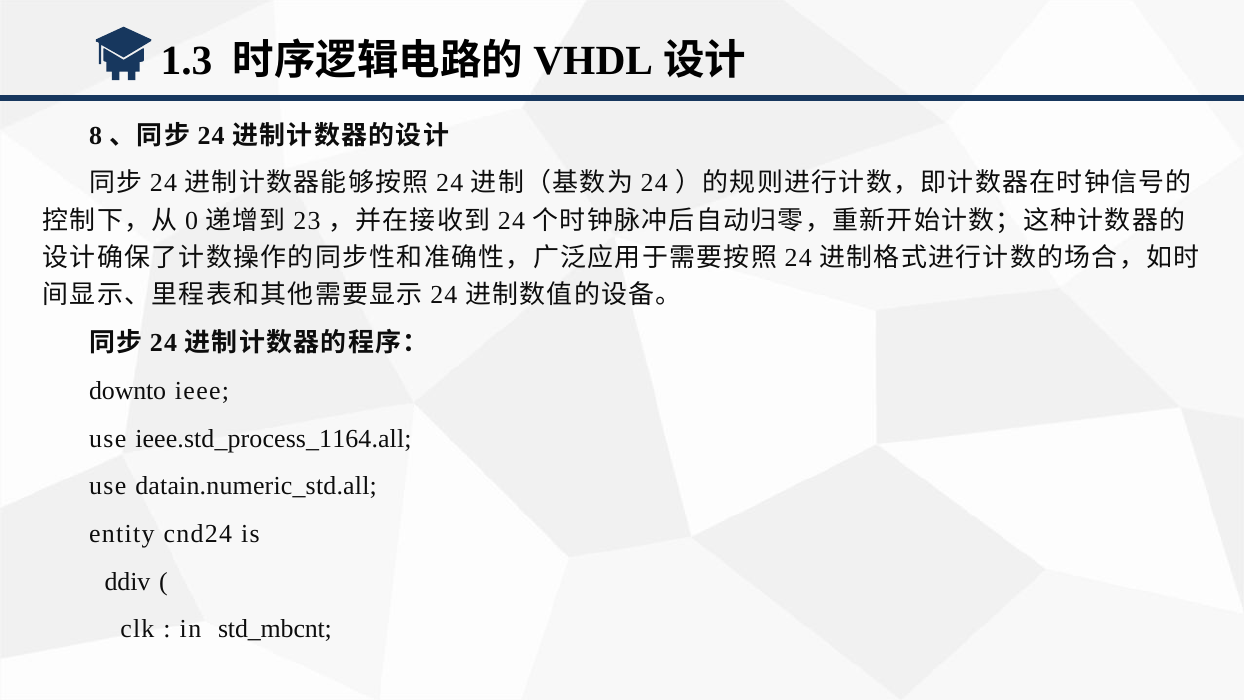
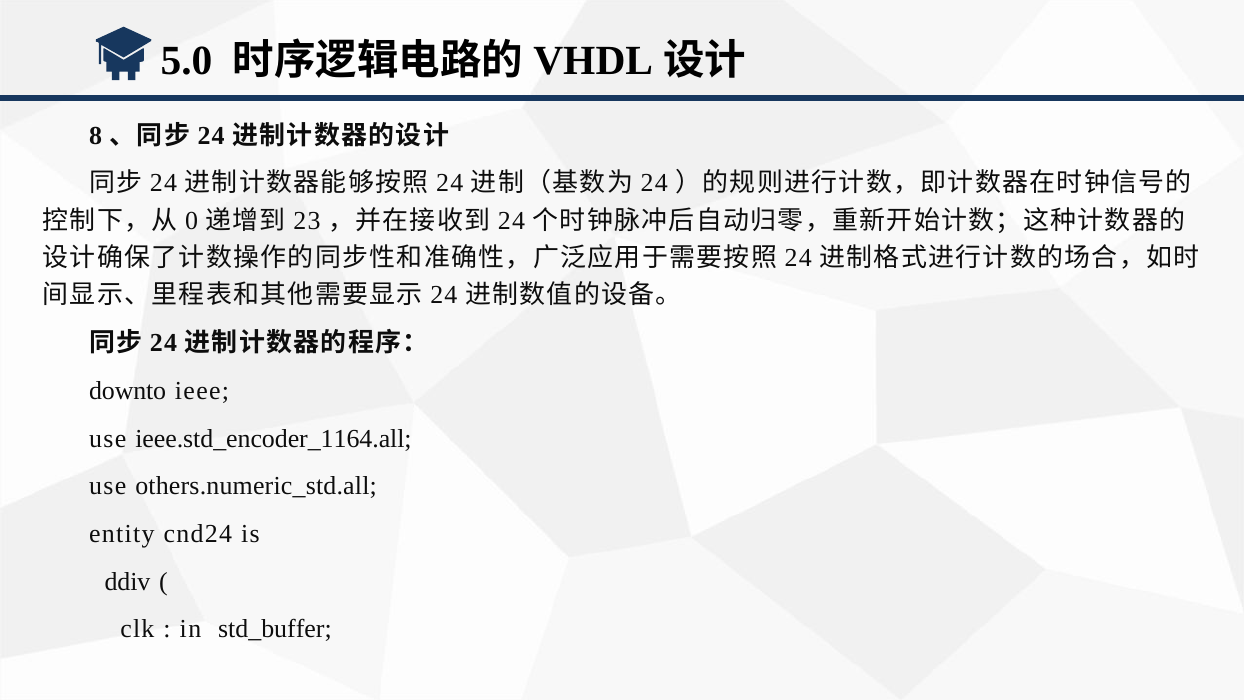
1.3: 1.3 -> 5.0
ieee.std_process_1164.all: ieee.std_process_1164.all -> ieee.std_encoder_1164.all
datain.numeric_std.all: datain.numeric_std.all -> others.numeric_std.all
std_mbcnt: std_mbcnt -> std_buffer
